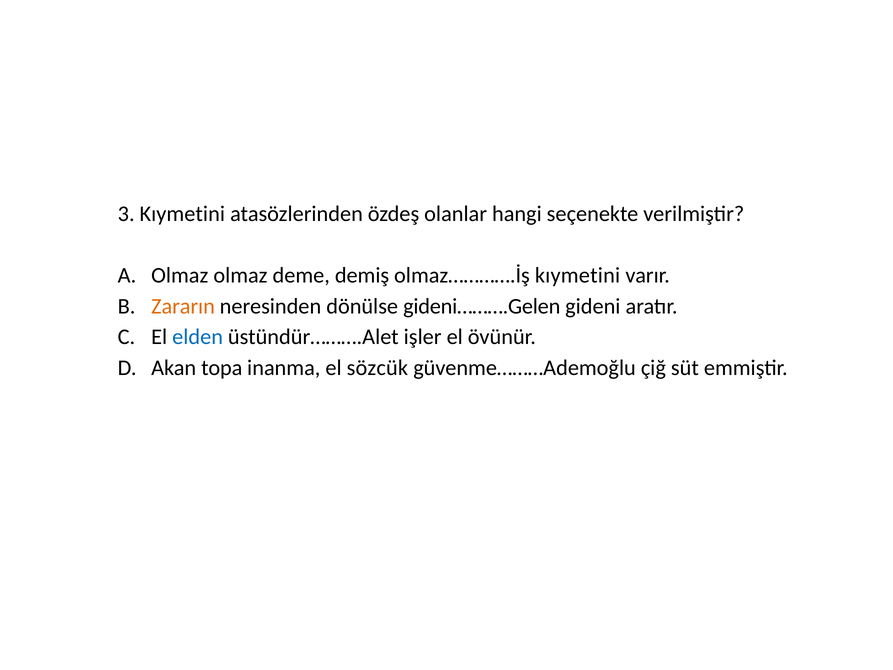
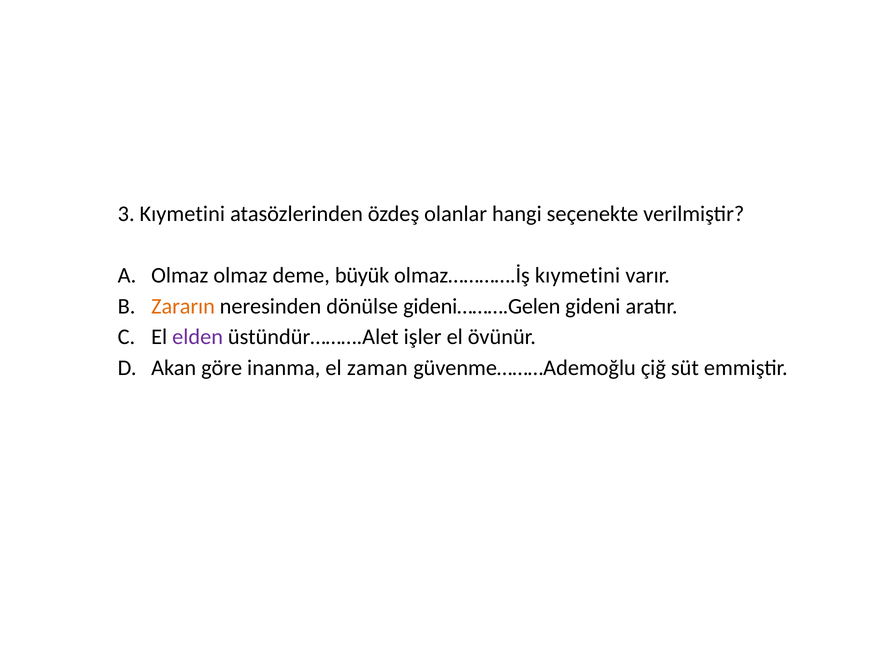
demiş: demiş -> büyük
elden colour: blue -> purple
topa: topa -> göre
sözcük: sözcük -> zaman
